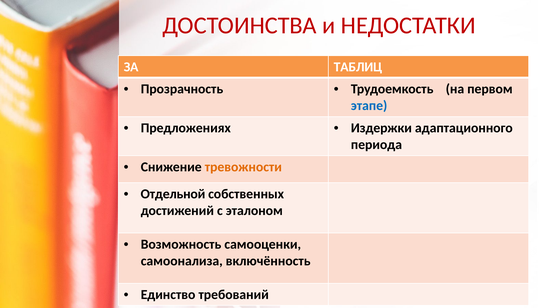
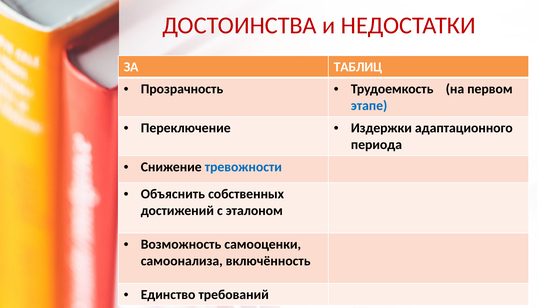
Предложениях: Предложениях -> Переключение
тревожности colour: orange -> blue
Отдельной: Отдельной -> Объяснить
